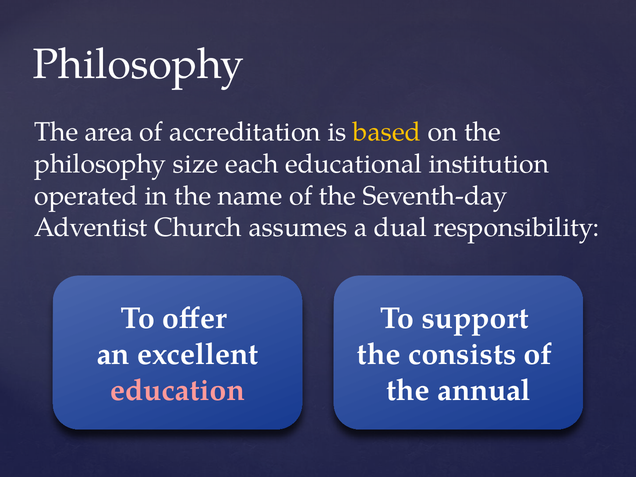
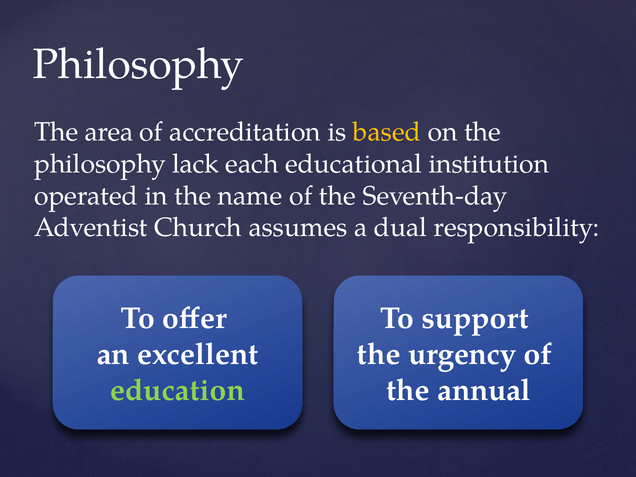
size: size -> lack
consists: consists -> urgency
education colour: pink -> light green
